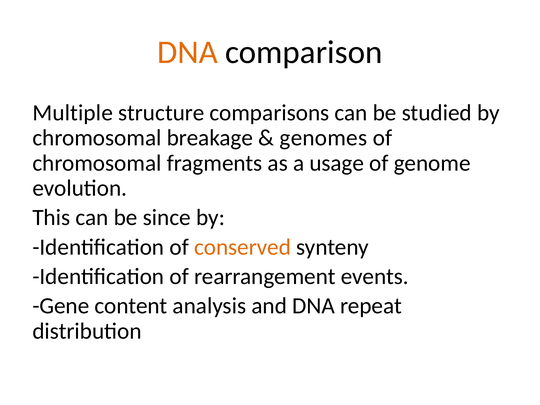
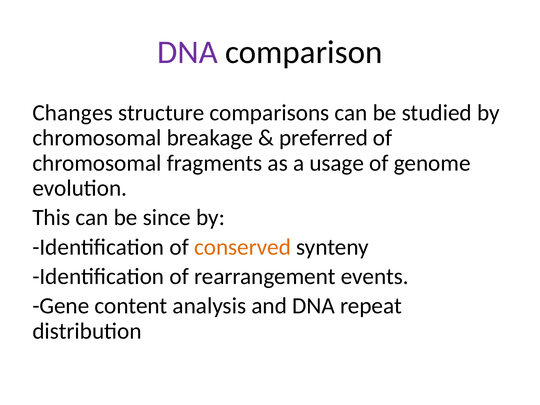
DNA at (187, 52) colour: orange -> purple
Multiple: Multiple -> Changes
genomes: genomes -> preferred
